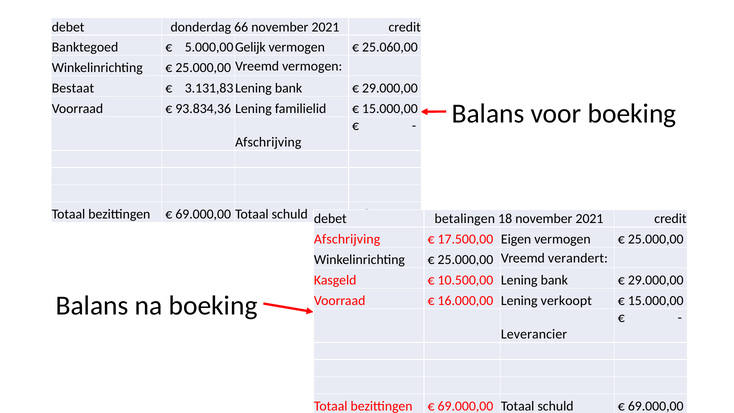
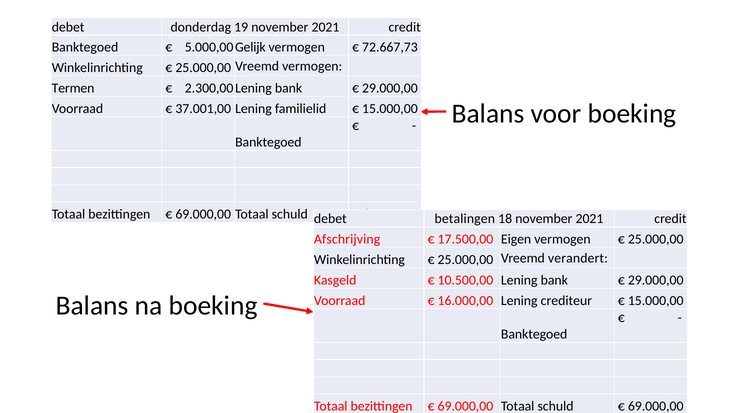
66: 66 -> 19
25.060,00: 25.060,00 -> 72.667,73
Bestaat: Bestaat -> Termen
3.131,83: 3.131,83 -> 2.300,00
93.834,36: 93.834,36 -> 37.001,00
Afschrijving at (268, 142): Afschrijving -> Banktegoed
verkoopt: verkoopt -> crediteur
Leverancier at (534, 334): Leverancier -> Banktegoed
